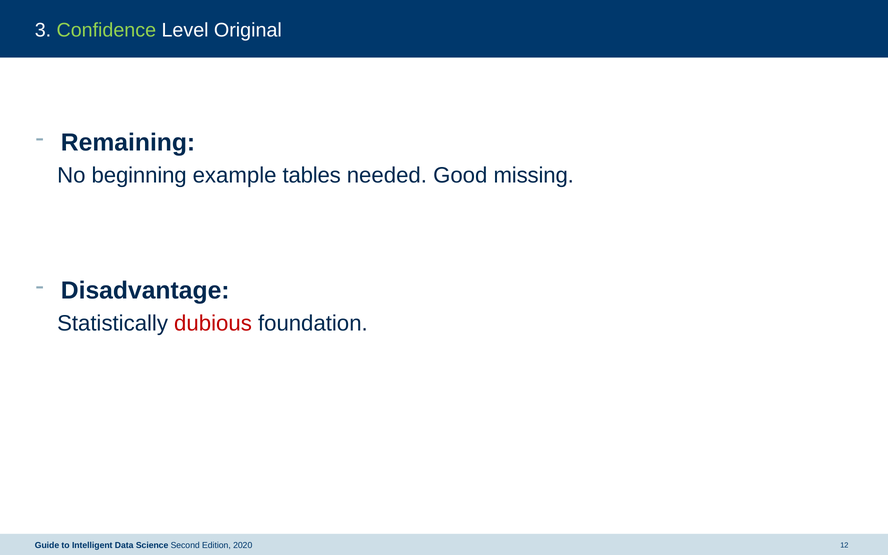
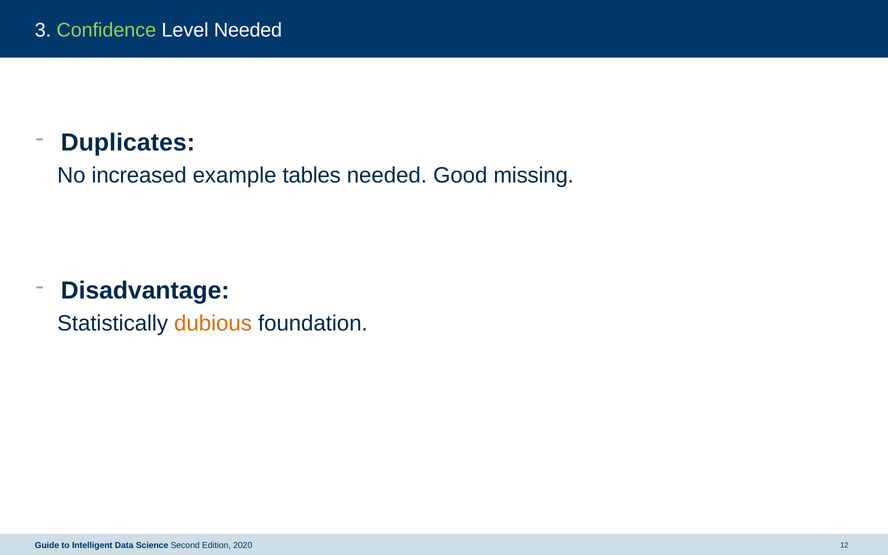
Level Original: Original -> Needed
Remaining: Remaining -> Duplicates
beginning: beginning -> increased
dubious colour: red -> orange
